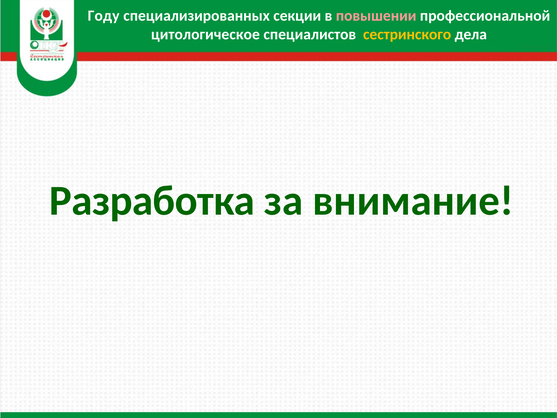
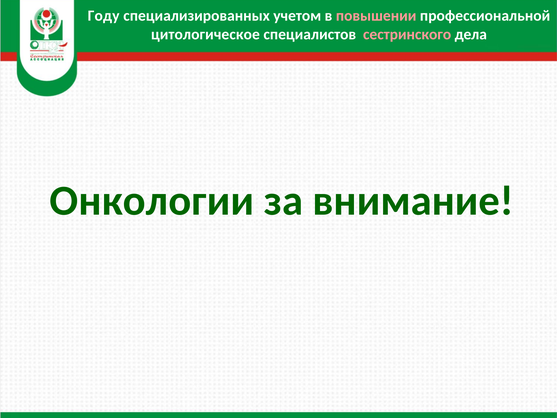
секции: секции -> учетом
сестринского colour: yellow -> pink
Разработка: Разработка -> Онкологии
